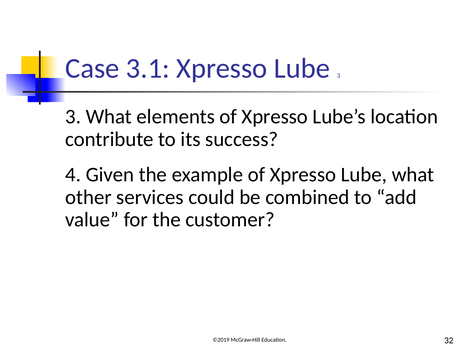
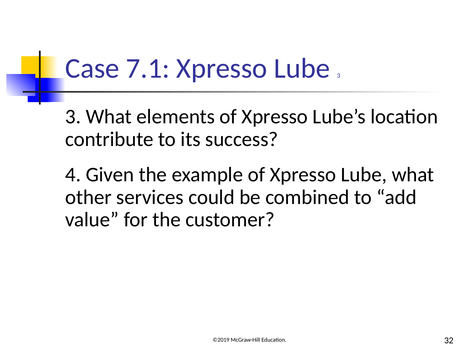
3.1: 3.1 -> 7.1
